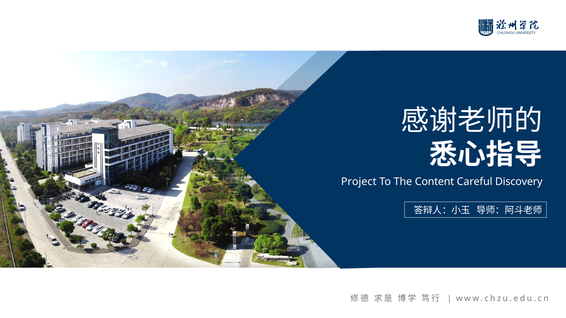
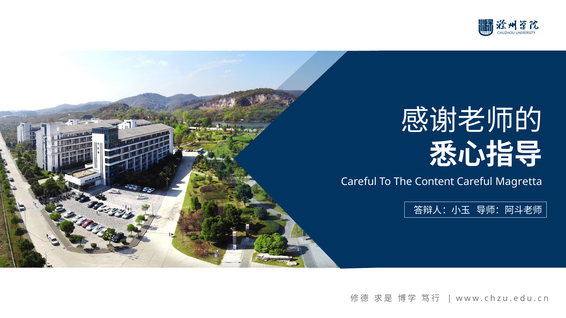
Project at (359, 182): Project -> Careful
Discovery: Discovery -> Magretta
